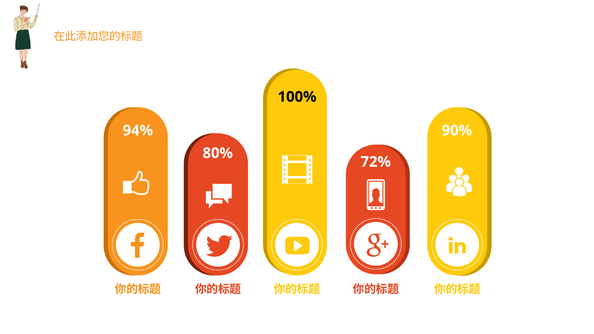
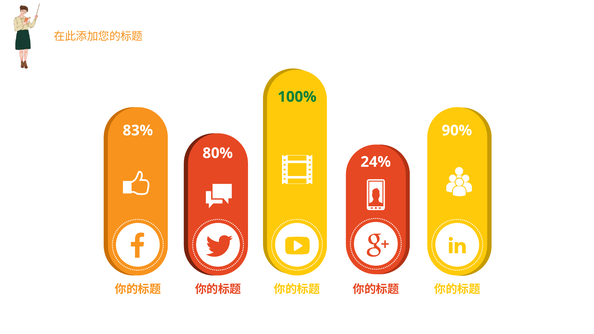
100% colour: black -> green
94%: 94% -> 83%
72%: 72% -> 24%
